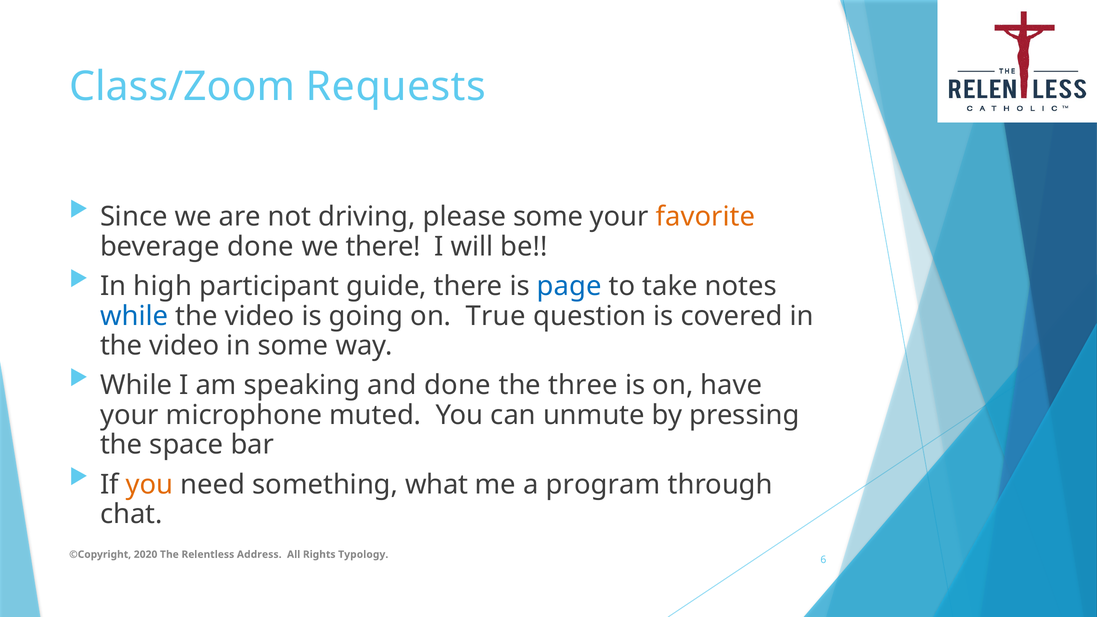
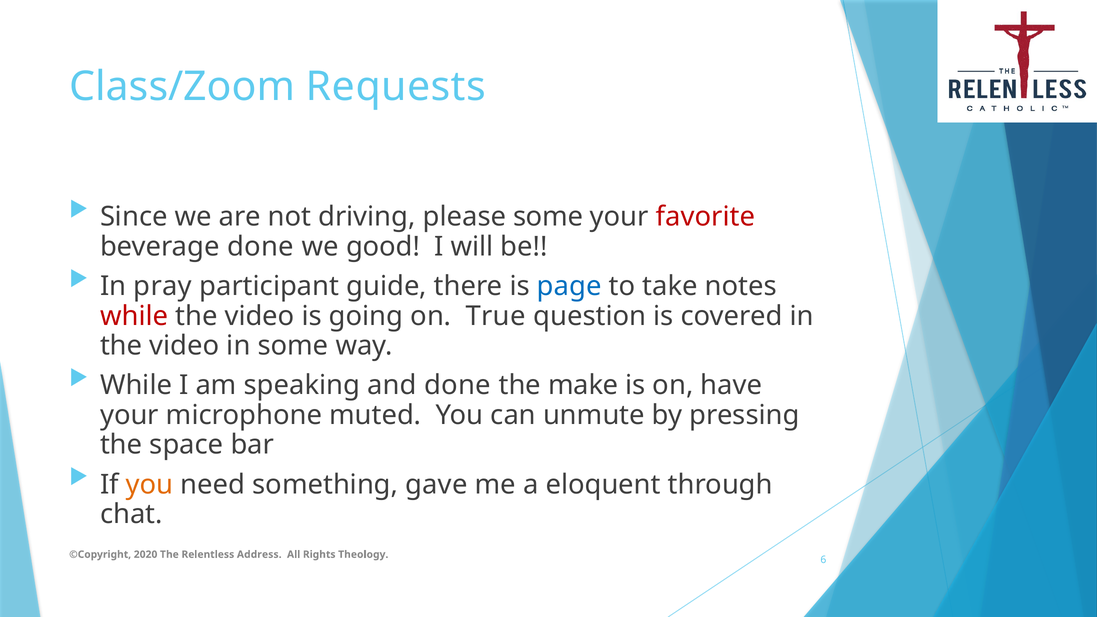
favorite colour: orange -> red
we there: there -> good
high: high -> pray
while at (134, 316) colour: blue -> red
three: three -> make
what: what -> gave
program: program -> eloquent
Typology: Typology -> Theology
